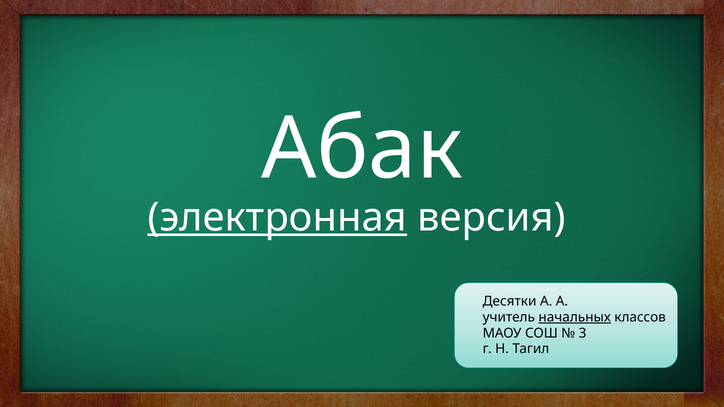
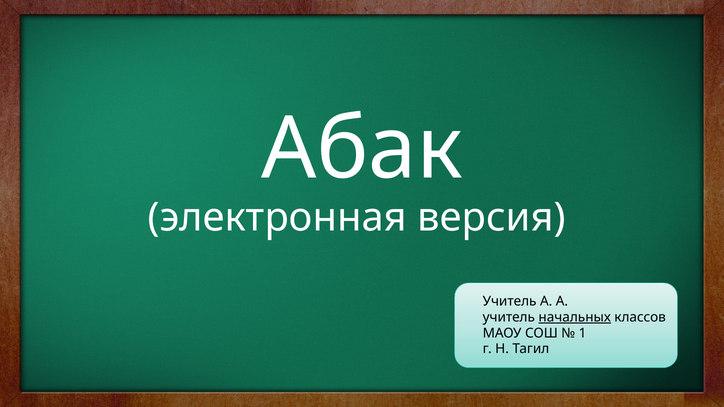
электронная underline: present -> none
Десятки at (510, 302): Десятки -> Учитель
3: 3 -> 1
